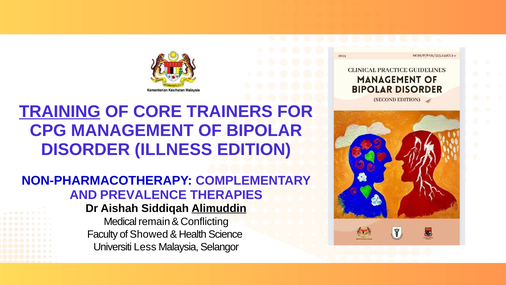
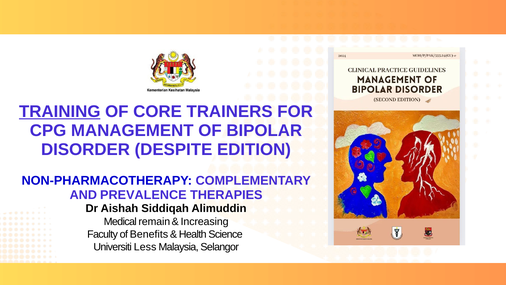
ILLNESS: ILLNESS -> DESPITE
Alimuddin underline: present -> none
Conflicting: Conflicting -> Increasing
Showed: Showed -> Benefits
